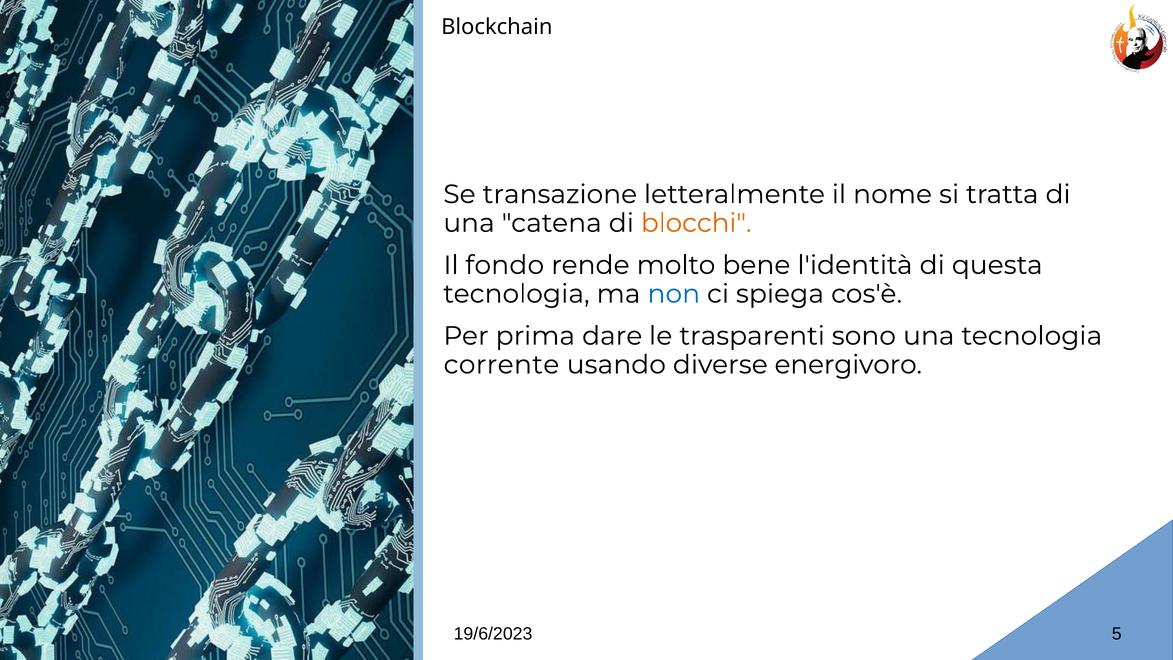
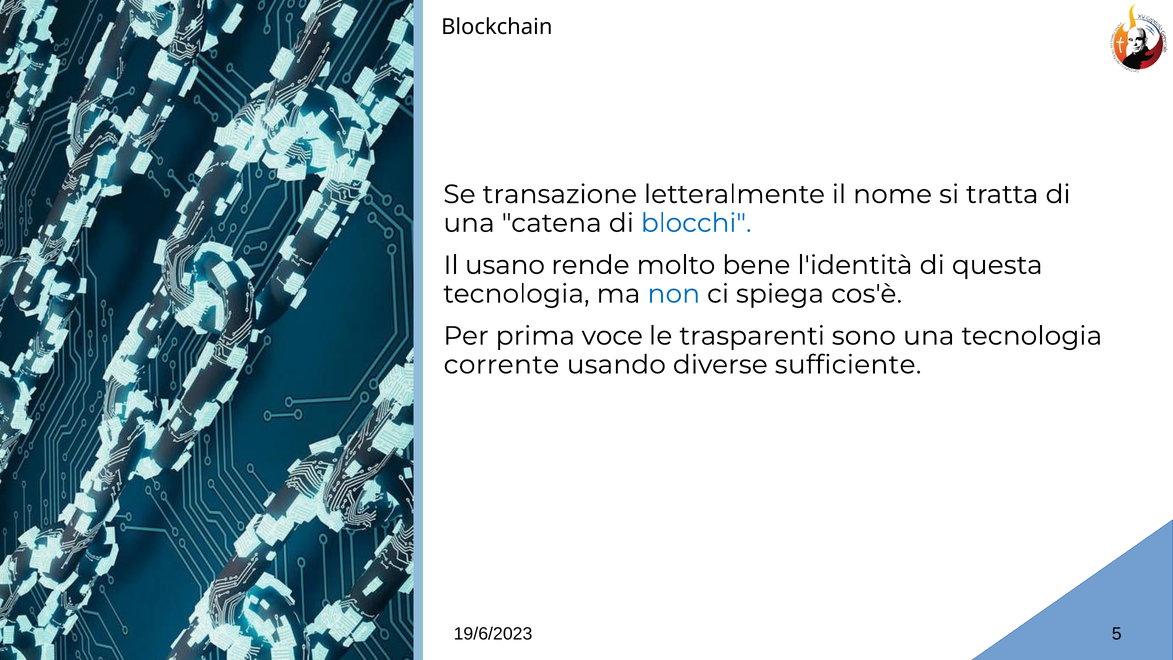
blocchi colour: orange -> blue
fondo: fondo -> usano
dare: dare -> voce
energivoro: energivoro -> sufficiente
